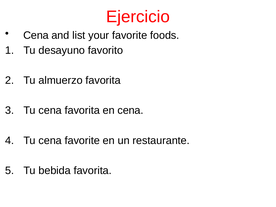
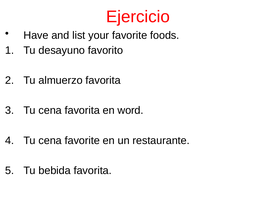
Cena at (36, 35): Cena -> Have
en cena: cena -> word
